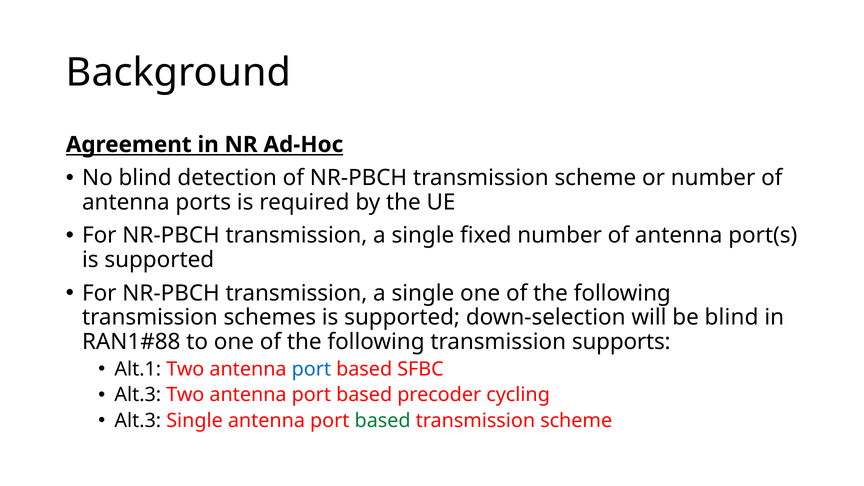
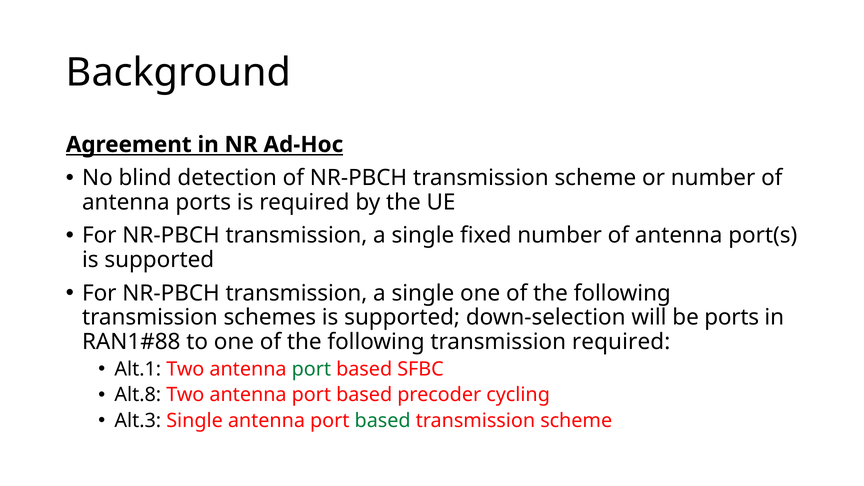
be blind: blind -> ports
transmission supports: supports -> required
port at (311, 369) colour: blue -> green
Alt.3 at (138, 395): Alt.3 -> Alt.8
